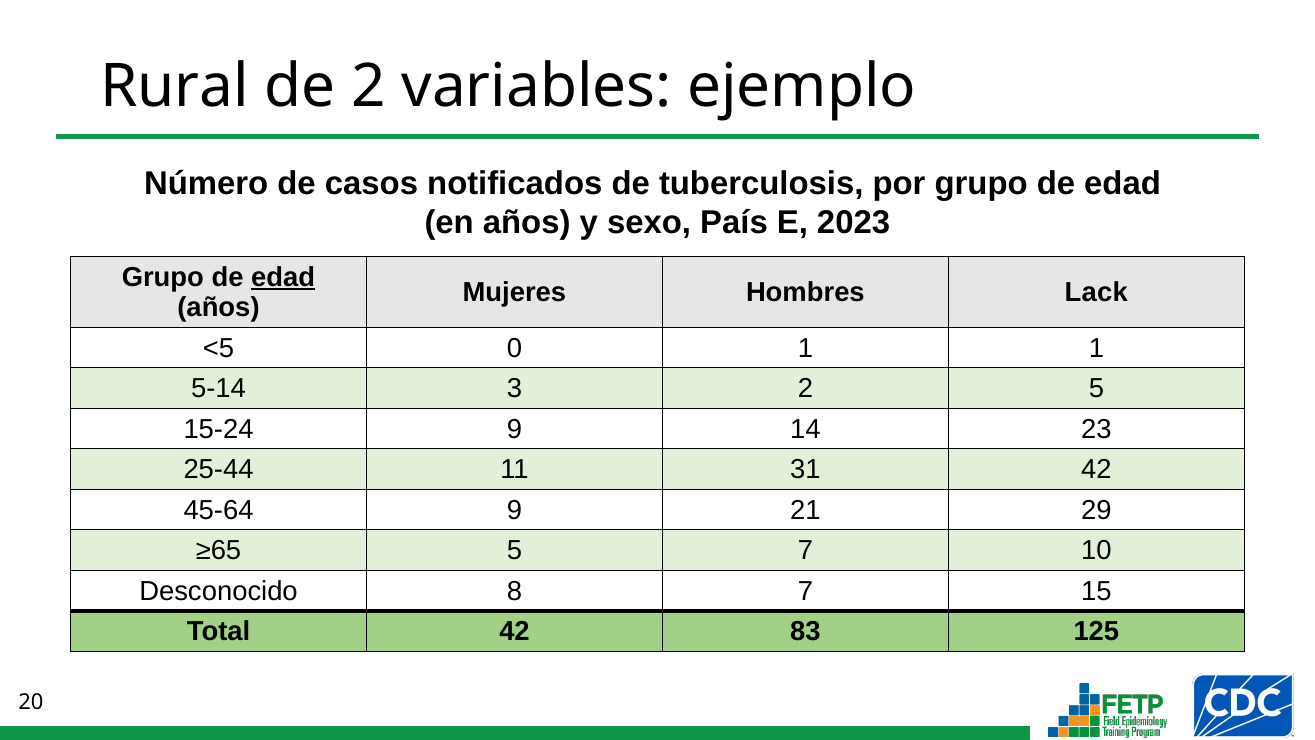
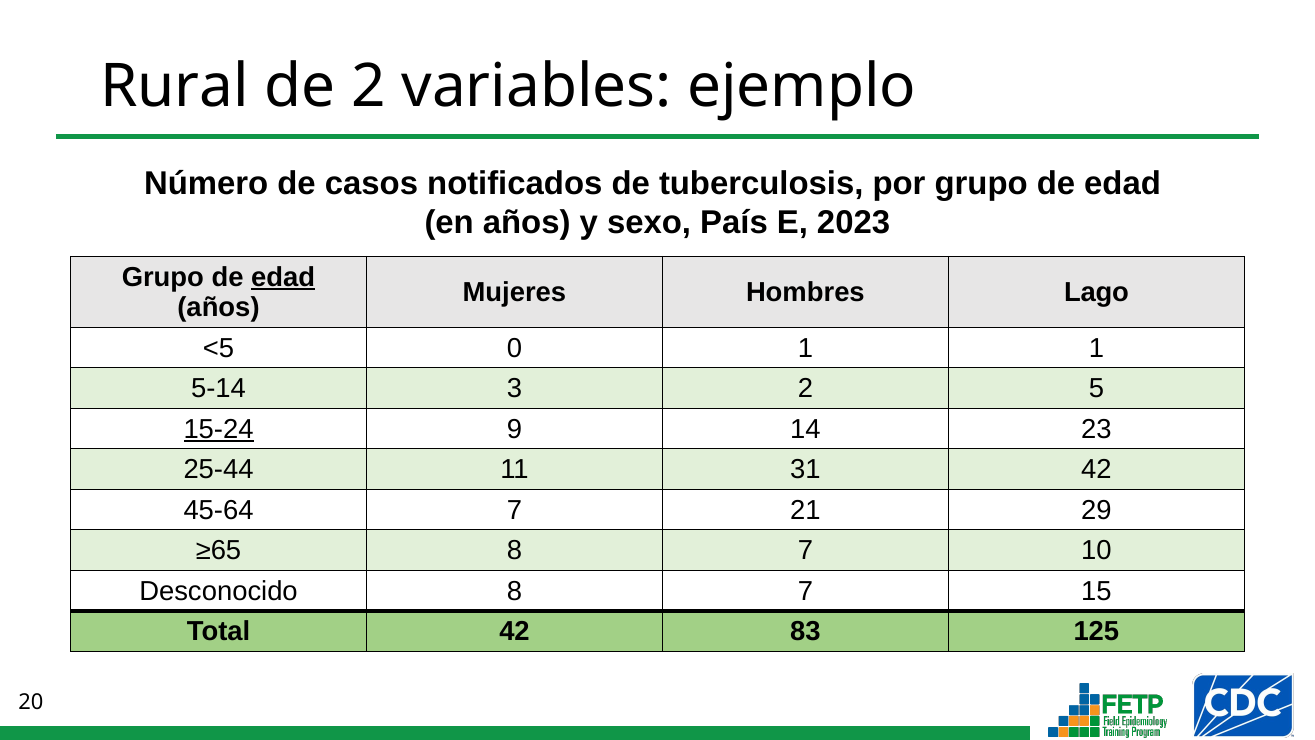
Lack: Lack -> Lago
15-24 underline: none -> present
45-64 9: 9 -> 7
≥65 5: 5 -> 8
